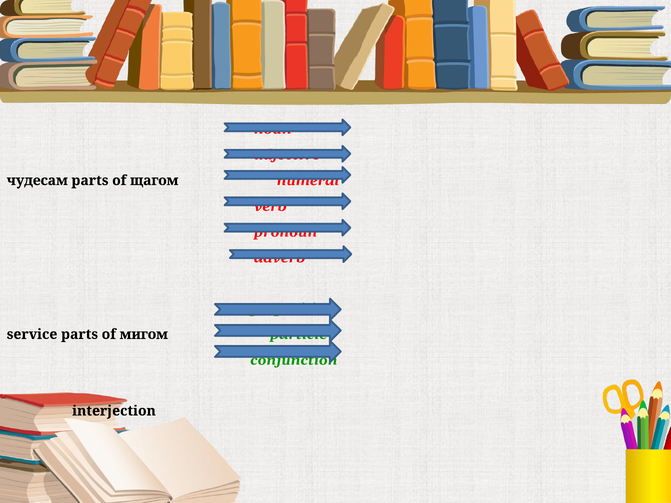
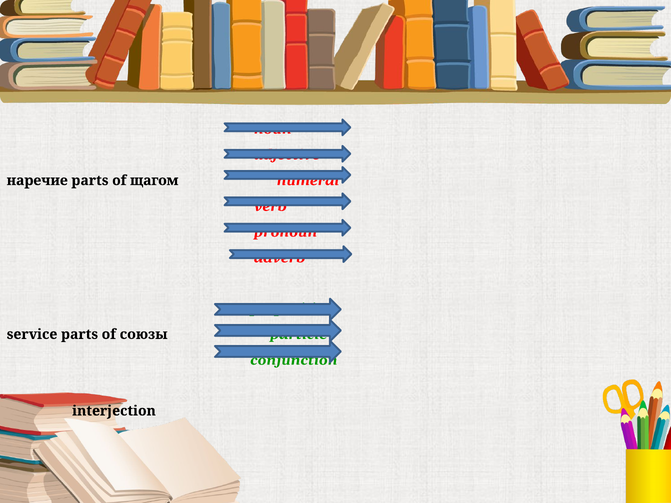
чудесам: чудесам -> наречие
мигом: мигом -> союзы
